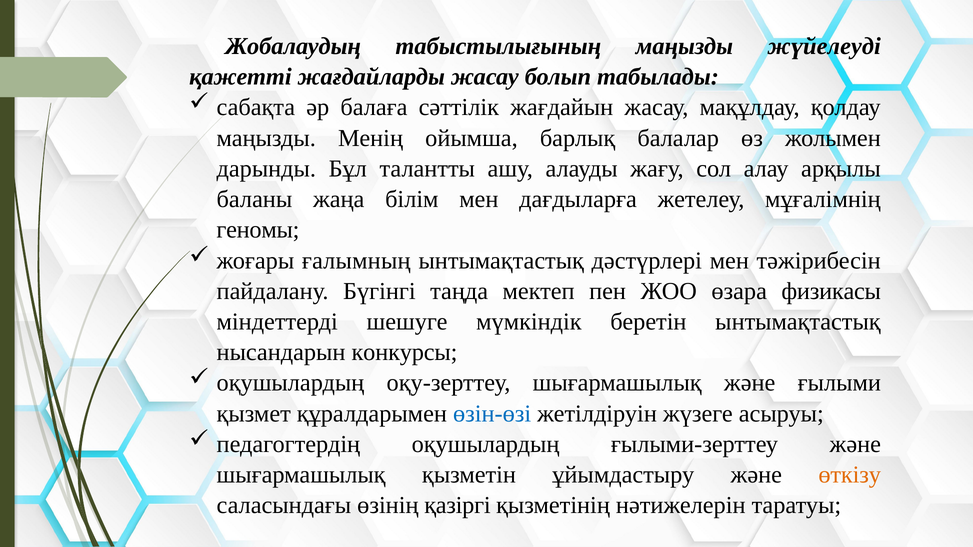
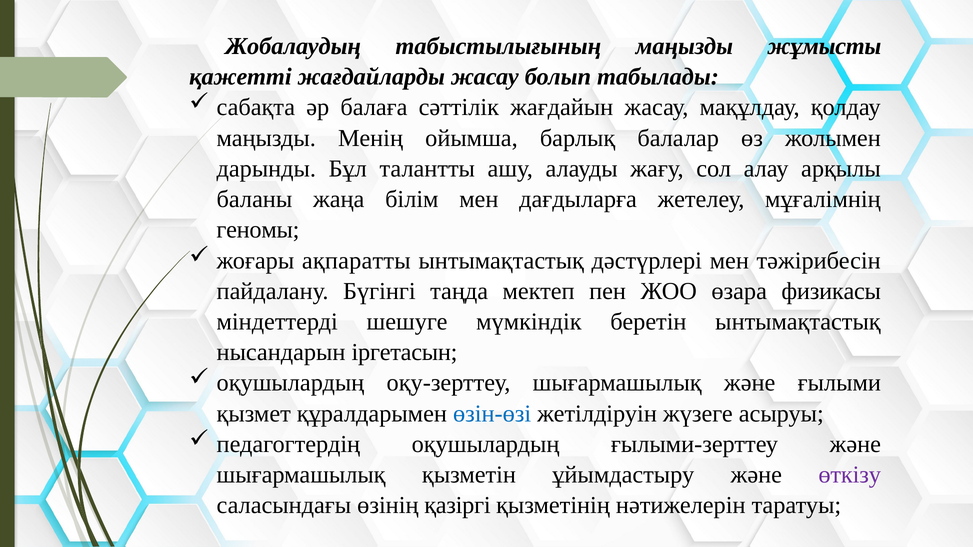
жүйелеуді: жүйелеуді -> жұмысты
ғалымның: ғалымның -> ақпаратты
конкурсы: конкурсы -> іргетасын
өткізу colour: orange -> purple
